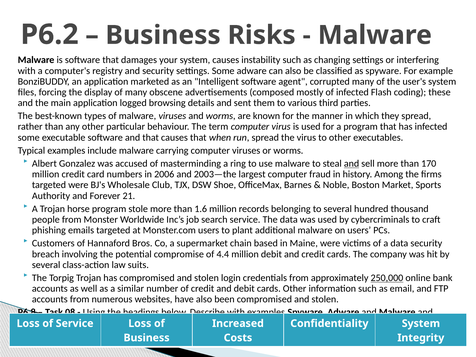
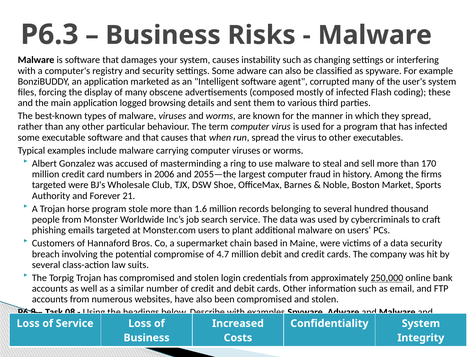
P6.2: P6.2 -> P6.3
and at (352, 164) underline: present -> none
2003—the: 2003—the -> 2055—the
4.4: 4.4 -> 4.7
